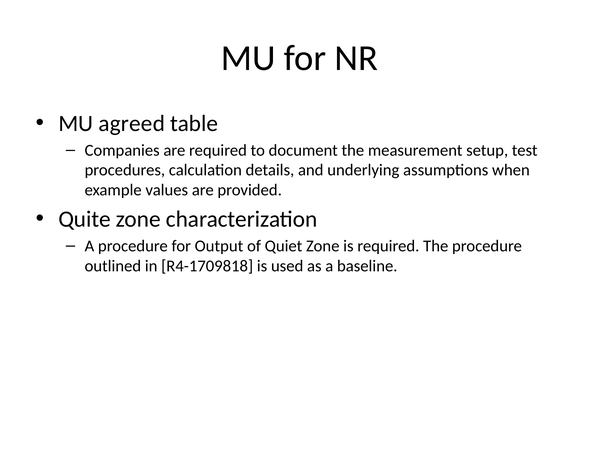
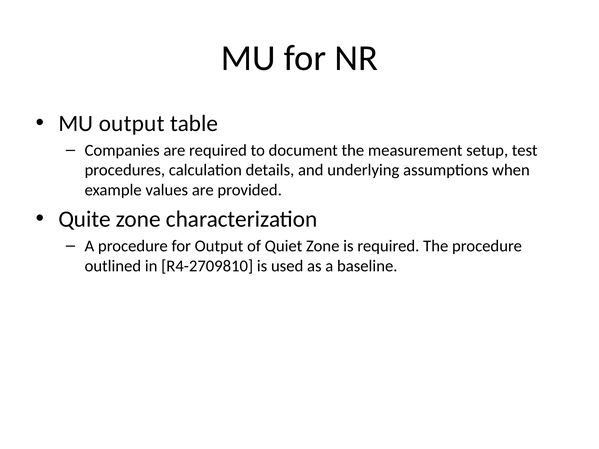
MU agreed: agreed -> output
R4-1709818: R4-1709818 -> R4-2709810
